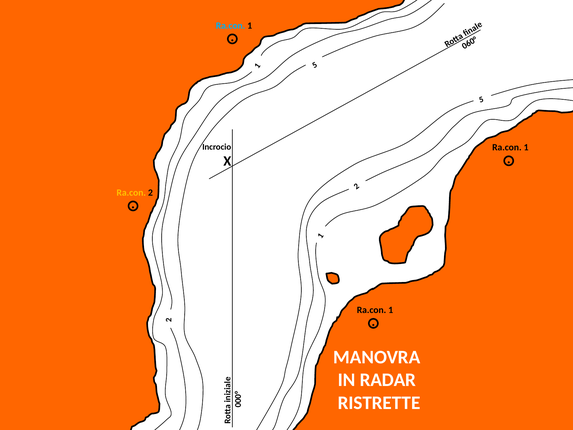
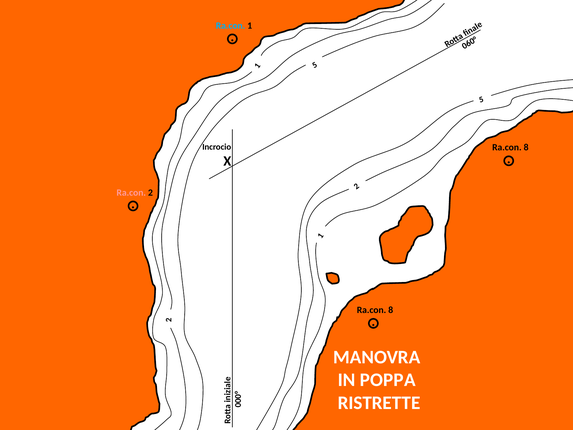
1 at (526, 147): 1 -> 8
Ra.con at (131, 192) colour: yellow -> pink
1 at (391, 310): 1 -> 8
RADAR: RADAR -> POPPA
